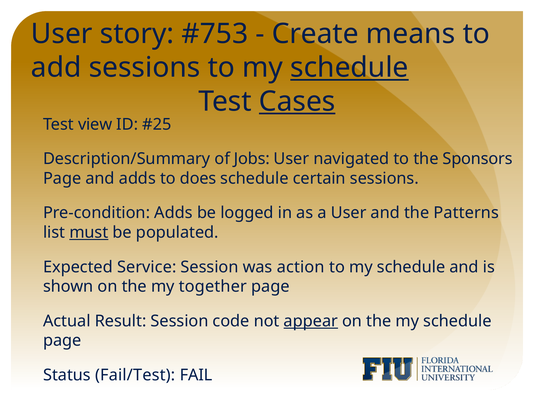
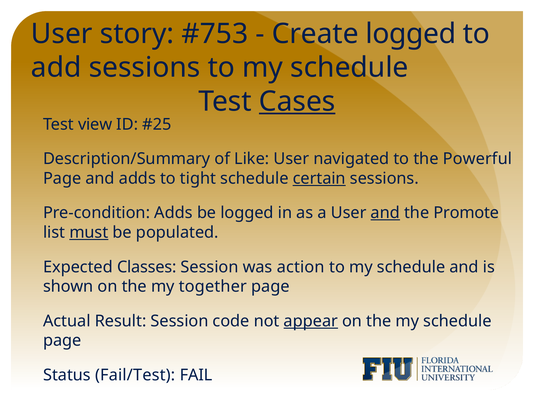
Create means: means -> logged
schedule at (349, 68) underline: present -> none
Jobs: Jobs -> Like
Sponsors: Sponsors -> Powerful
does: does -> tight
certain underline: none -> present
and at (385, 213) underline: none -> present
Patterns: Patterns -> Promote
Service: Service -> Classes
